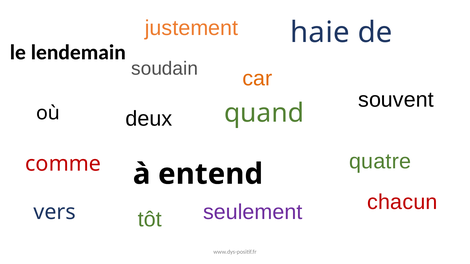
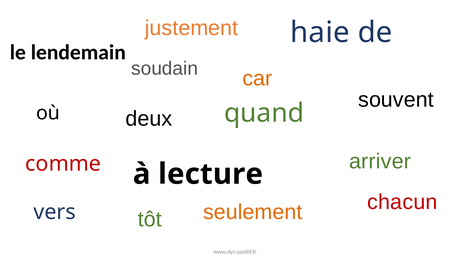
quatre: quatre -> arriver
entend: entend -> lecture
seulement colour: purple -> orange
